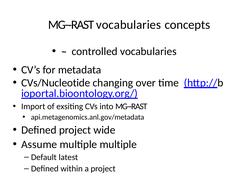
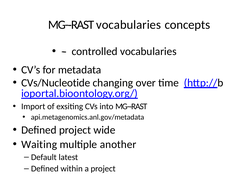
Assume: Assume -> Waiting
multiple multiple: multiple -> another
